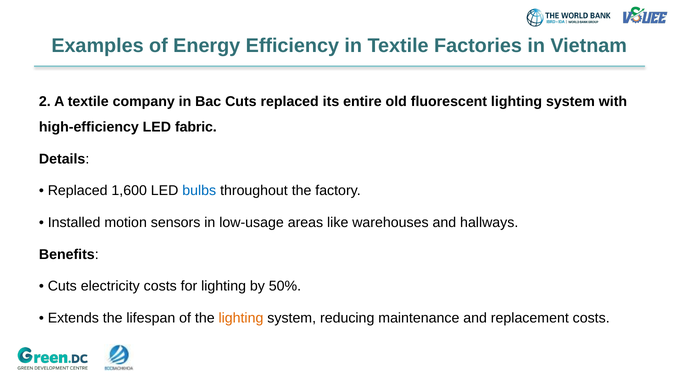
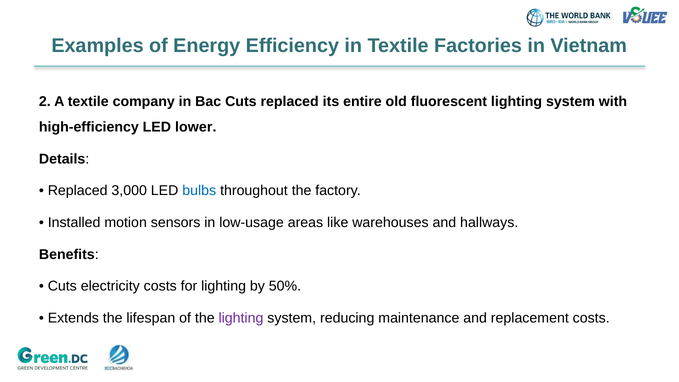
fabric: fabric -> lower
1,600: 1,600 -> 3,000
lighting at (241, 318) colour: orange -> purple
